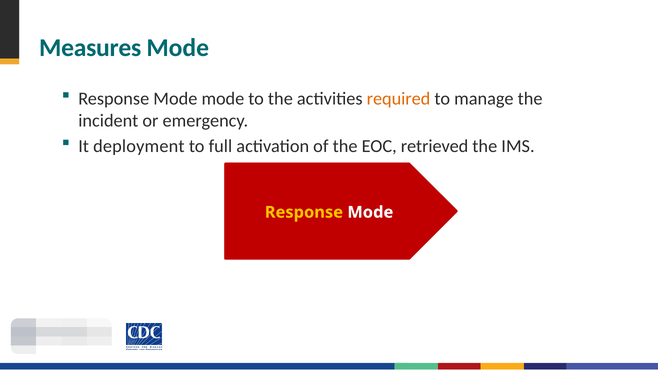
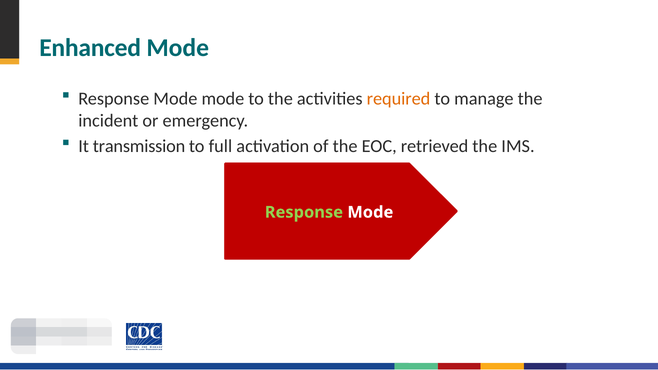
Measures: Measures -> Enhanced
deployment: deployment -> transmission
Response at (304, 212) colour: yellow -> light green
